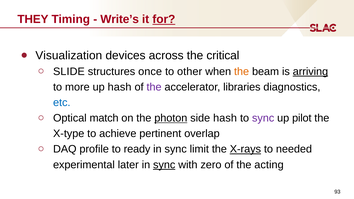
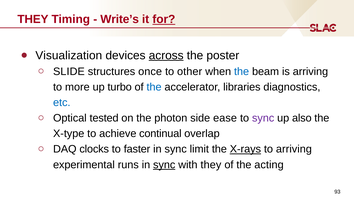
across underline: none -> present
critical: critical -> poster
the at (242, 72) colour: orange -> blue
arriving at (310, 72) underline: present -> none
up hash: hash -> turbo
the at (154, 87) colour: purple -> blue
match: match -> tested
photon underline: present -> none
side hash: hash -> ease
pilot: pilot -> also
pertinent: pertinent -> continual
profile: profile -> clocks
ready: ready -> faster
to needed: needed -> arriving
later: later -> runs
with zero: zero -> they
